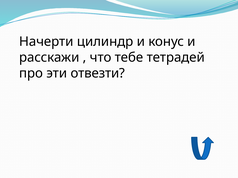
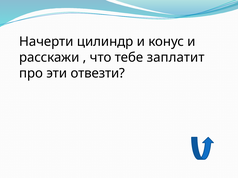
тетрадей: тетрадей -> заплатит
